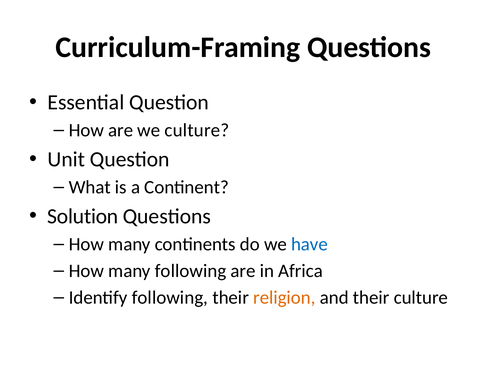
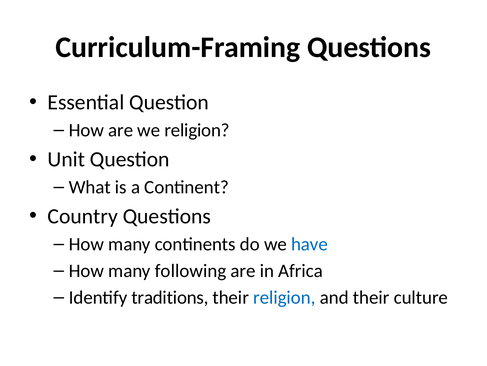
we culture: culture -> religion
Solution: Solution -> Country
Identify following: following -> traditions
religion at (284, 297) colour: orange -> blue
